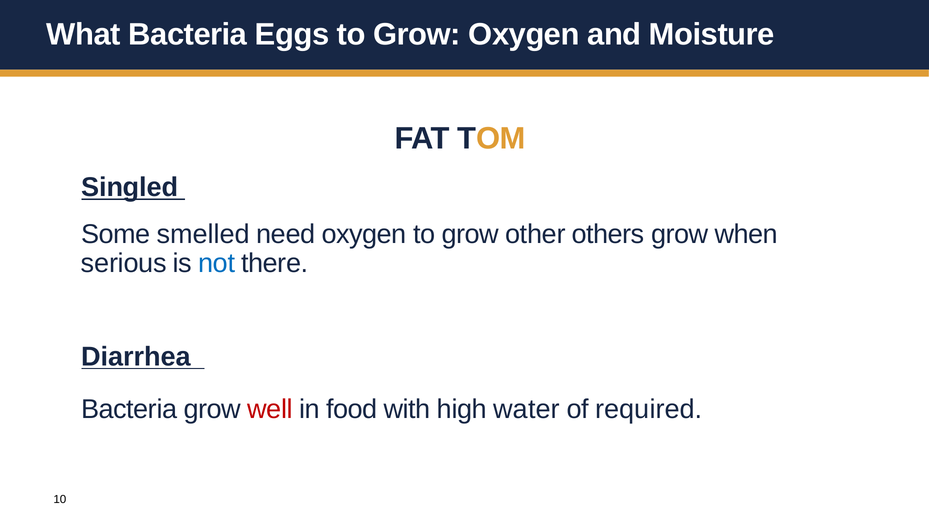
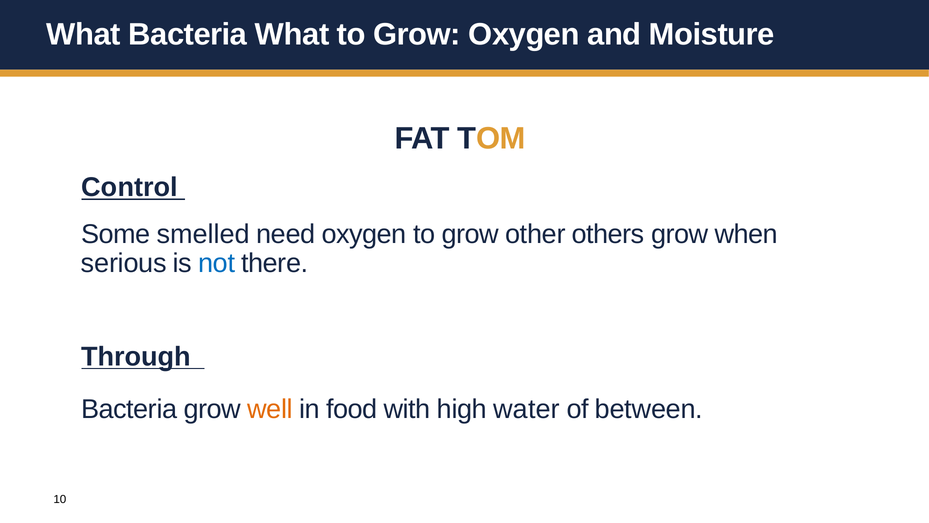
Bacteria Eggs: Eggs -> What
Singled: Singled -> Control
Diarrhea: Diarrhea -> Through
well colour: red -> orange
required: required -> between
